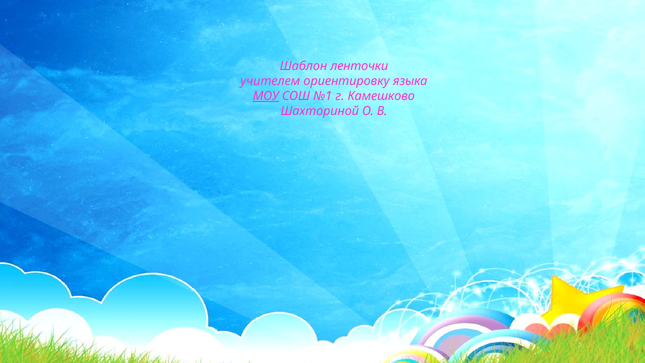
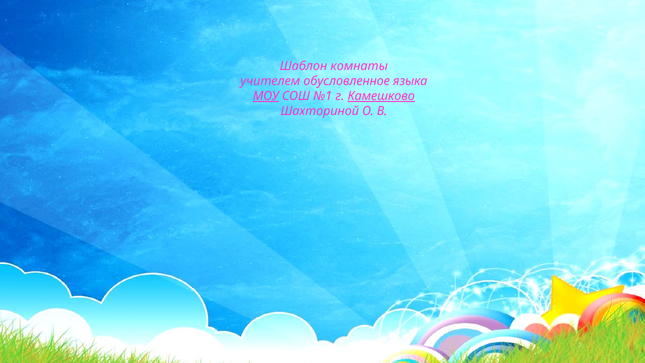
ленточки: ленточки -> комнаты
ориентировку: ориентировку -> обусловленное
Камешково underline: none -> present
